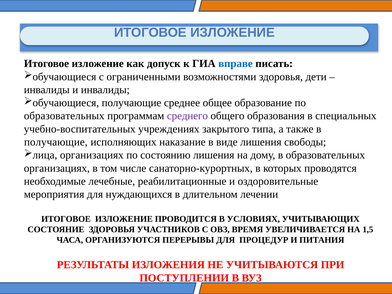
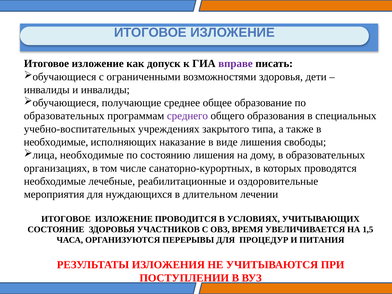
вправе colour: blue -> purple
получающие at (56, 142): получающие -> необходимые
организациях at (92, 155): организациях -> необходимые
